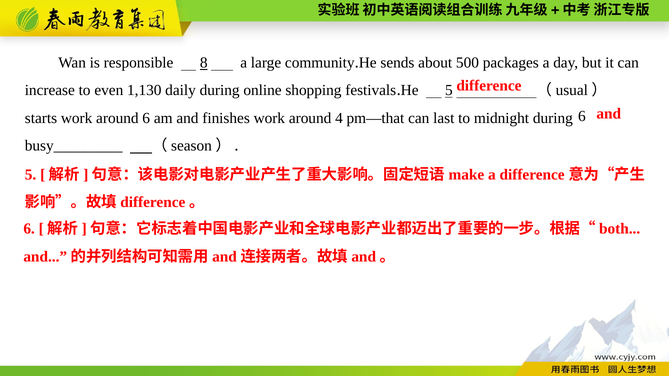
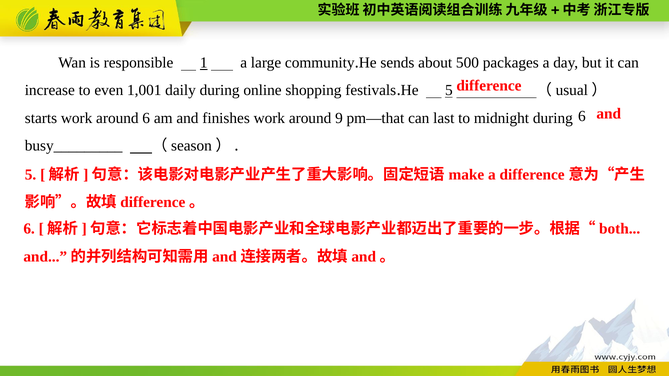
8: 8 -> 1
1,130: 1,130 -> 1,001
4: 4 -> 9
